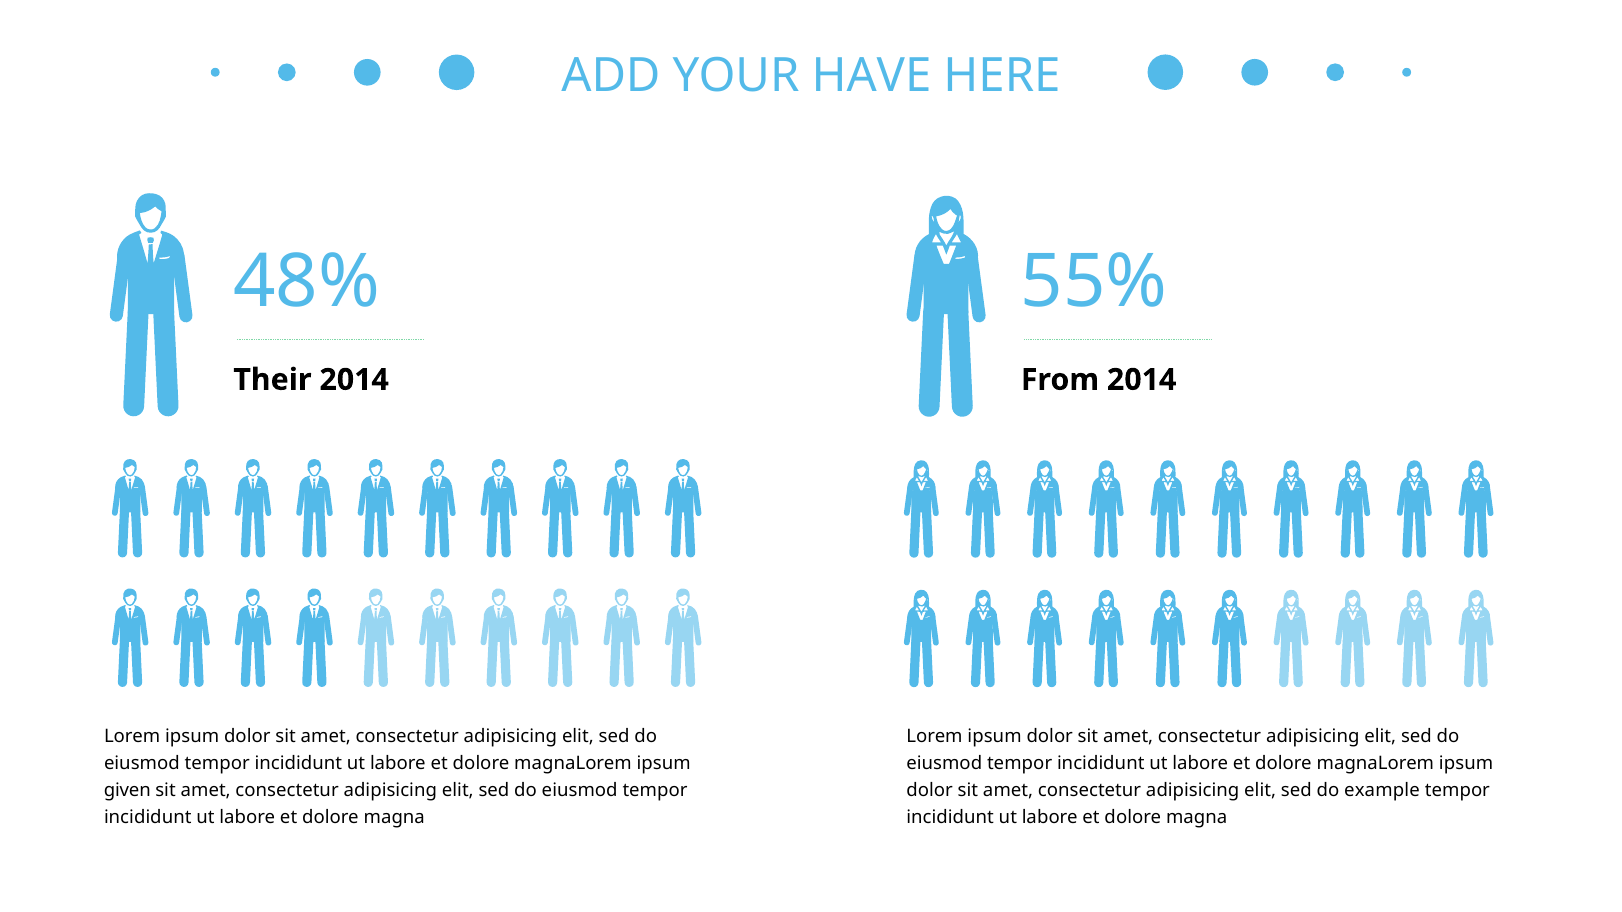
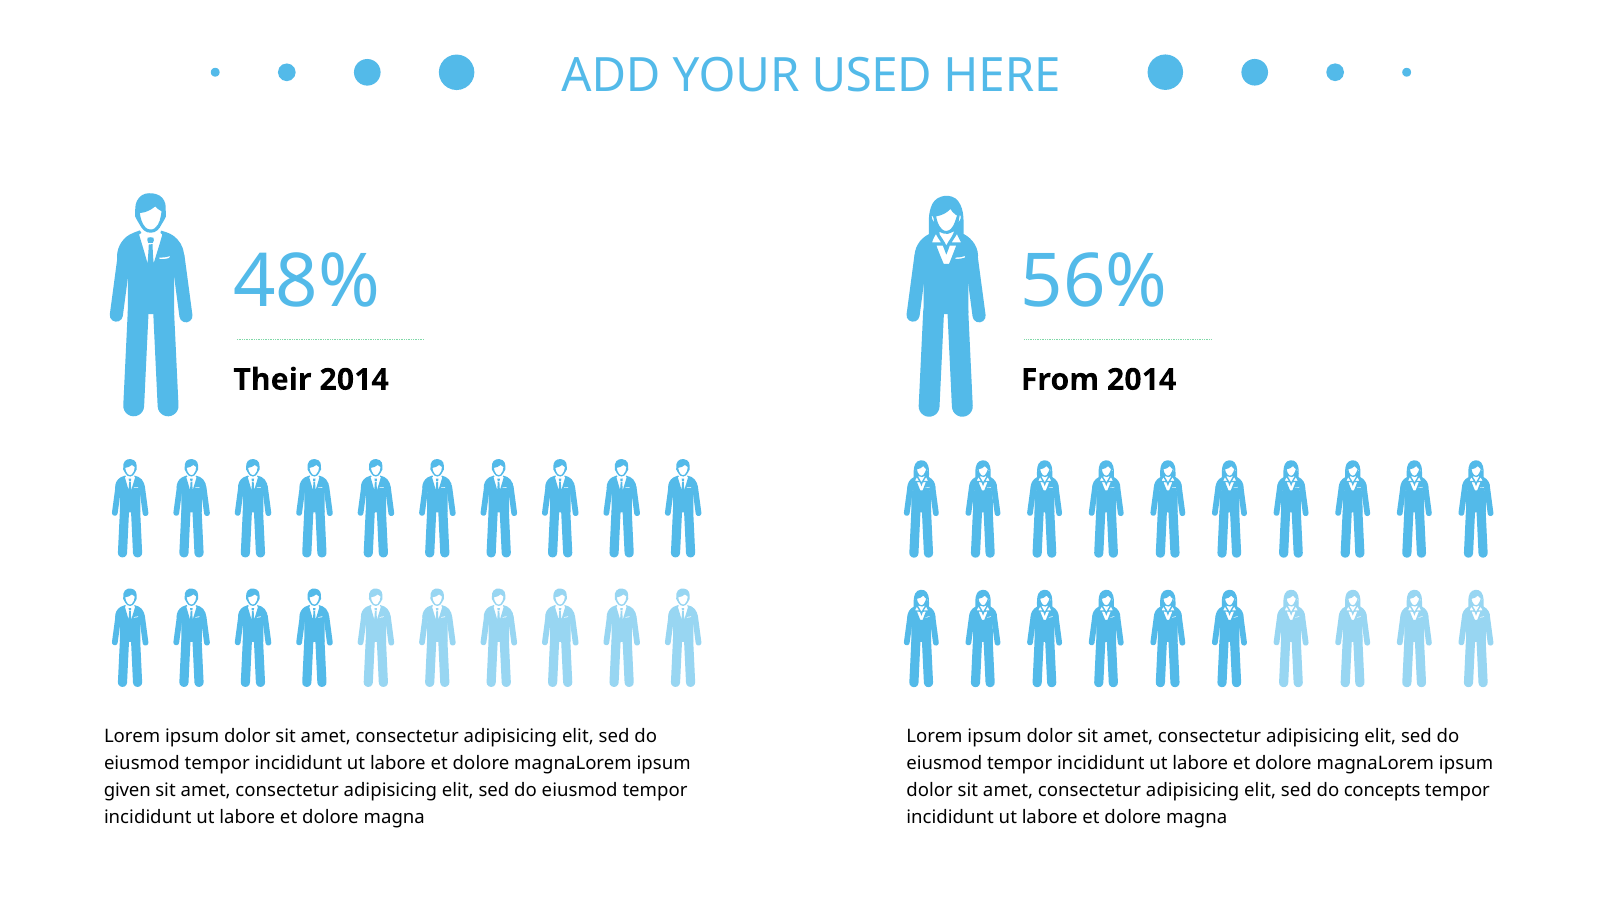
HAVE: HAVE -> USED
55%: 55% -> 56%
example: example -> concepts
